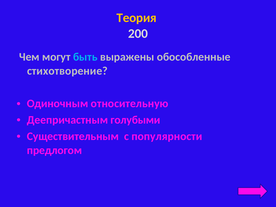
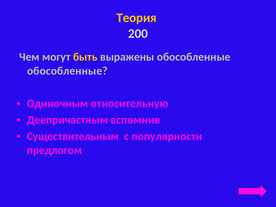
быть colour: light blue -> yellow
стихотворение at (67, 71): стихотворение -> обособленные
голубыми: голубыми -> вспомнив
